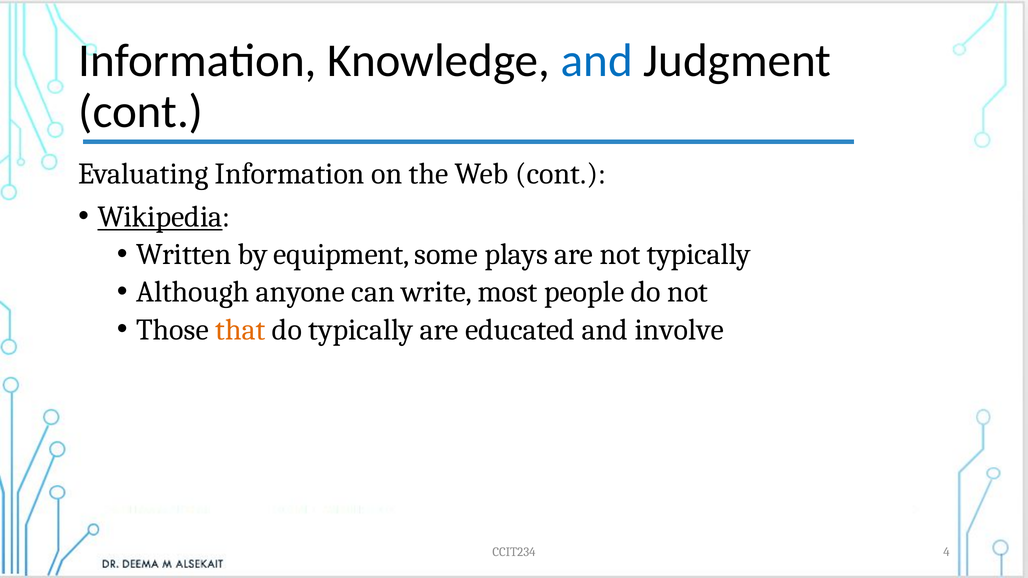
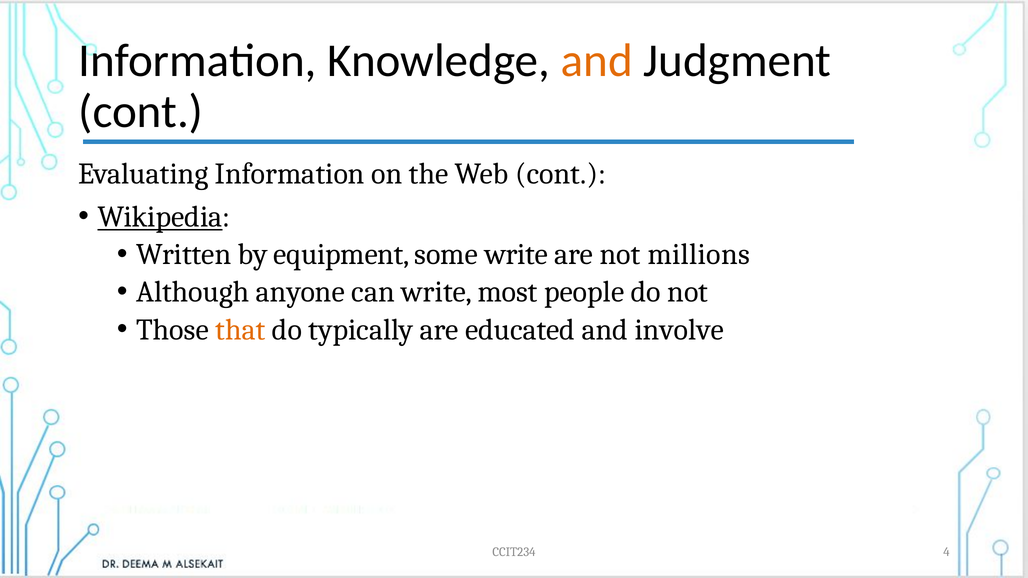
and at (597, 61) colour: blue -> orange
some plays: plays -> write
not typically: typically -> millions
